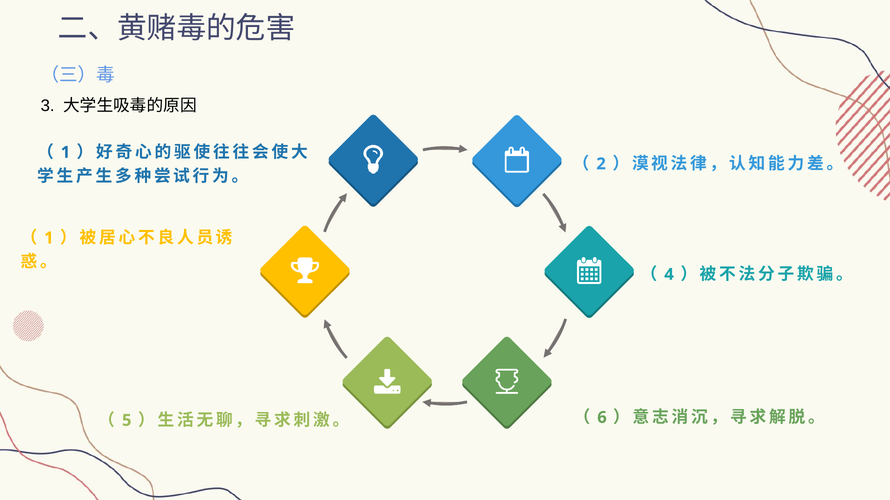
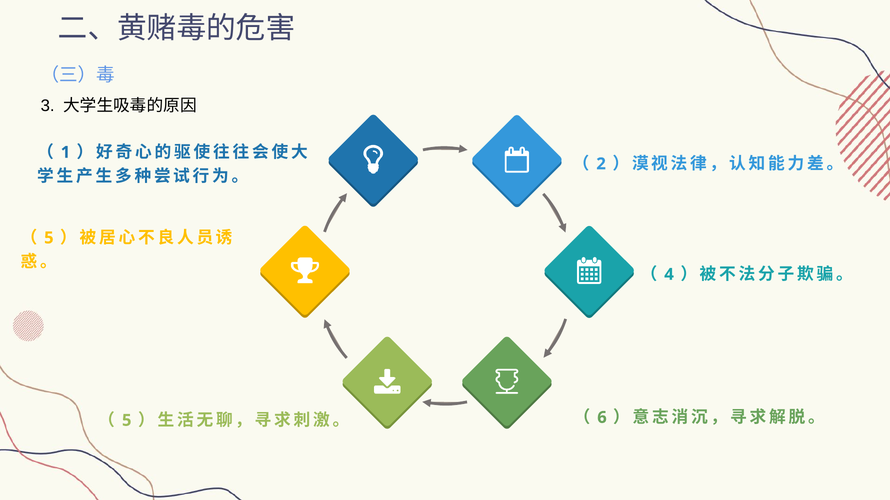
1 at (49, 238): 1 -> 5
